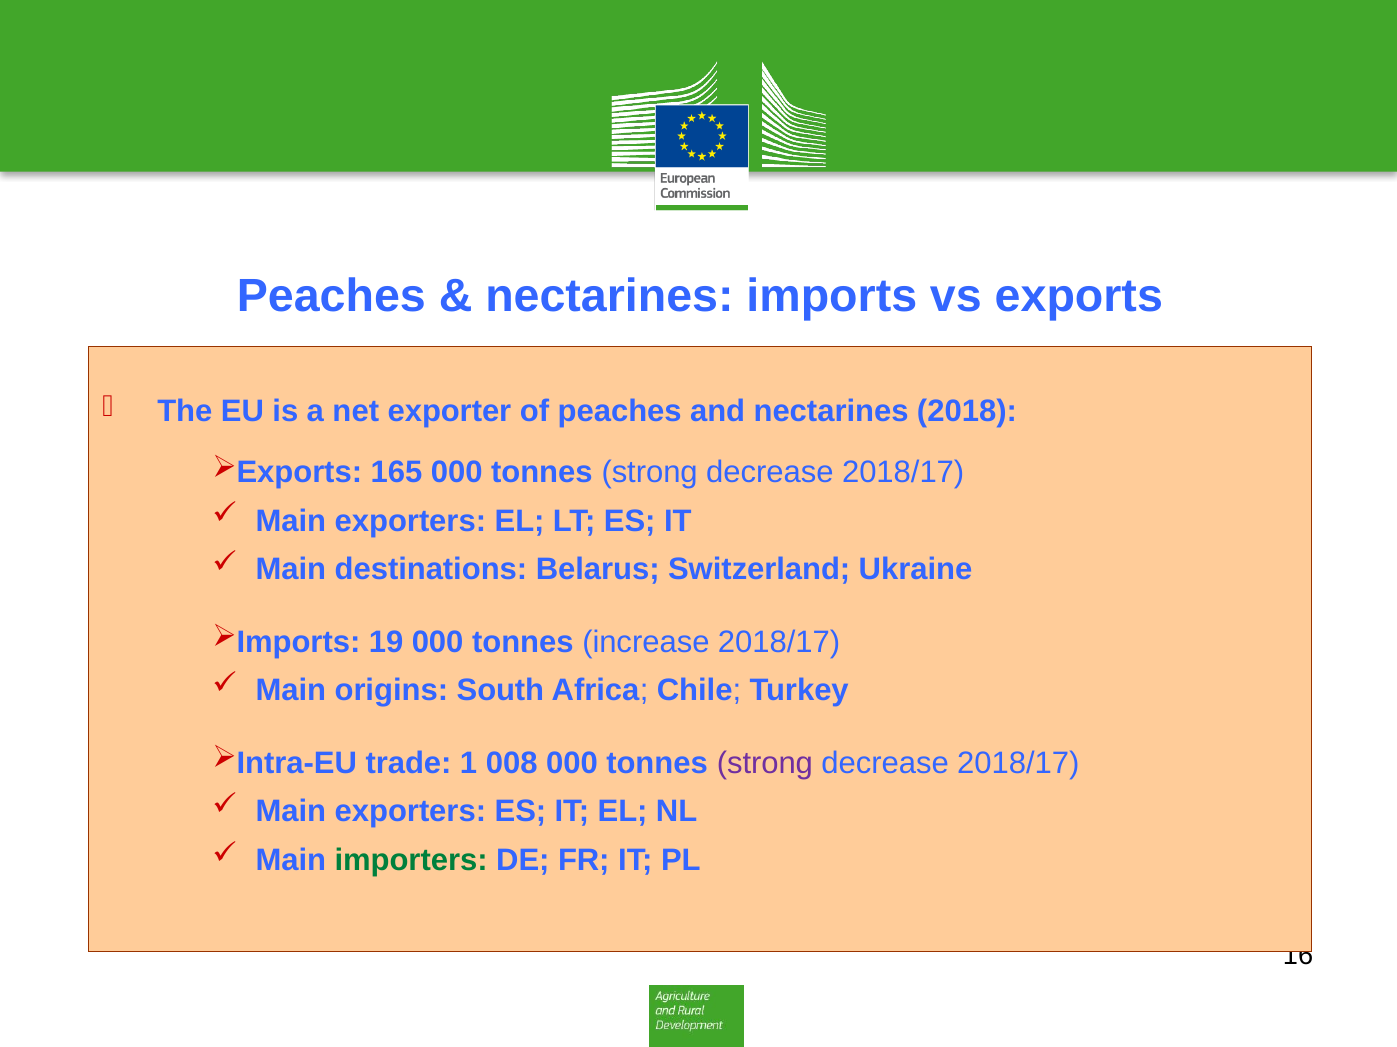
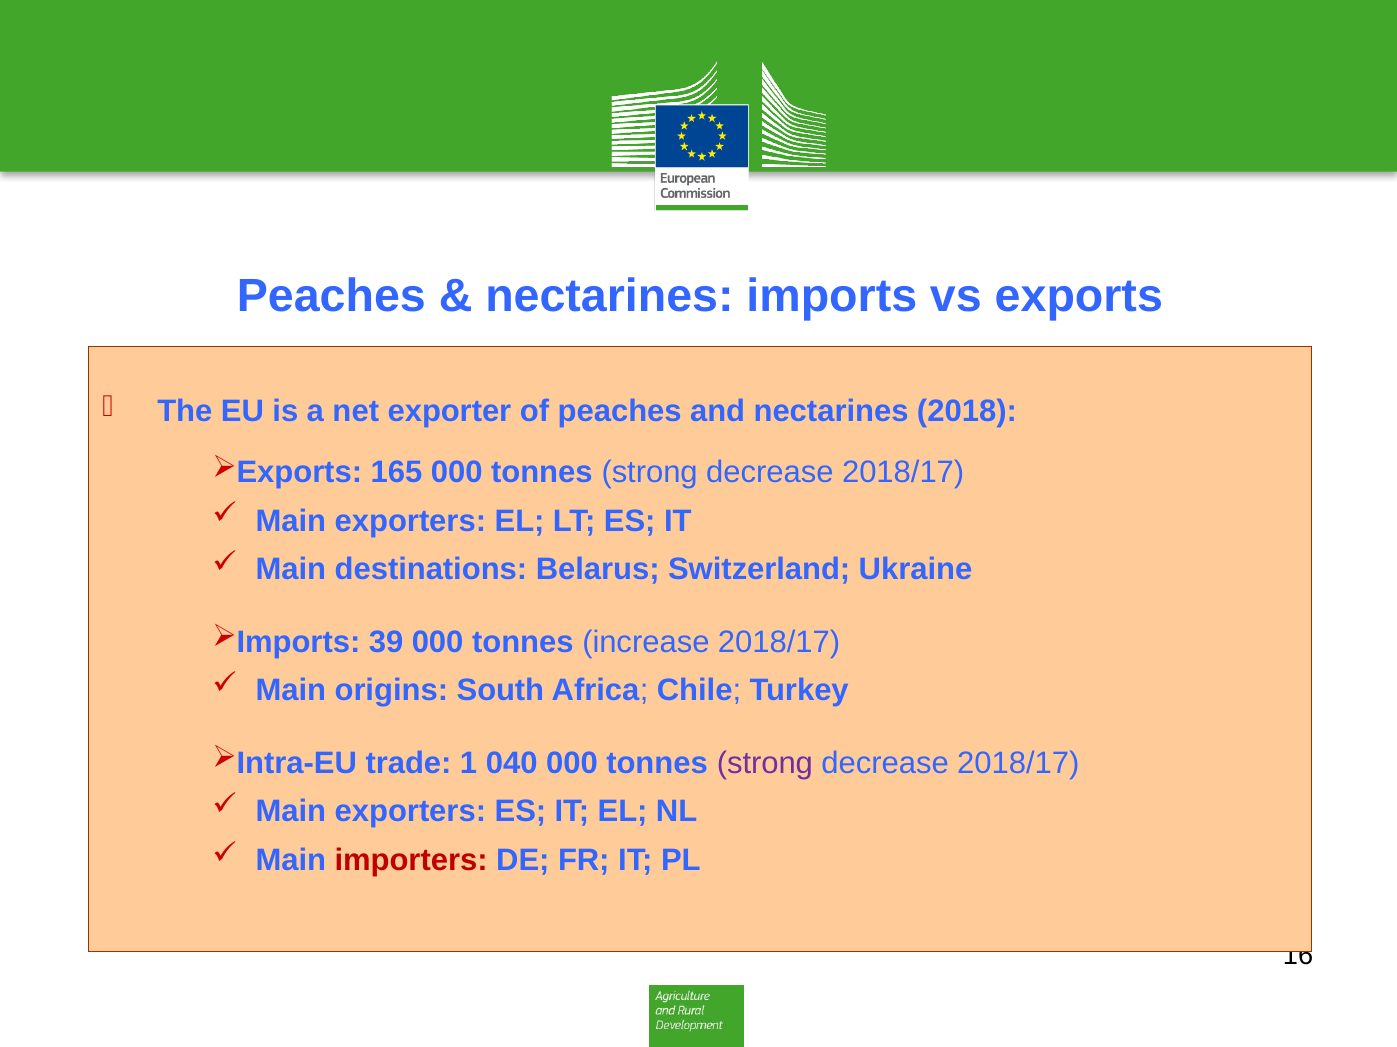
19: 19 -> 39
008: 008 -> 040
importers colour: green -> red
